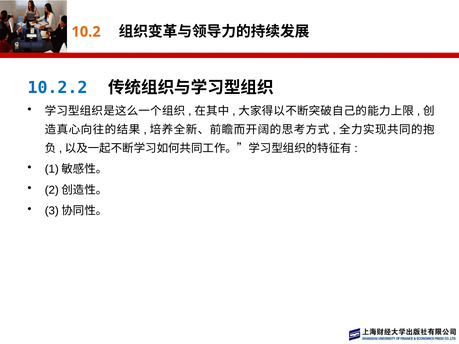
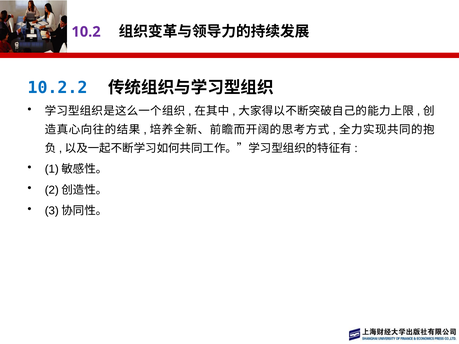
10.2 colour: orange -> purple
